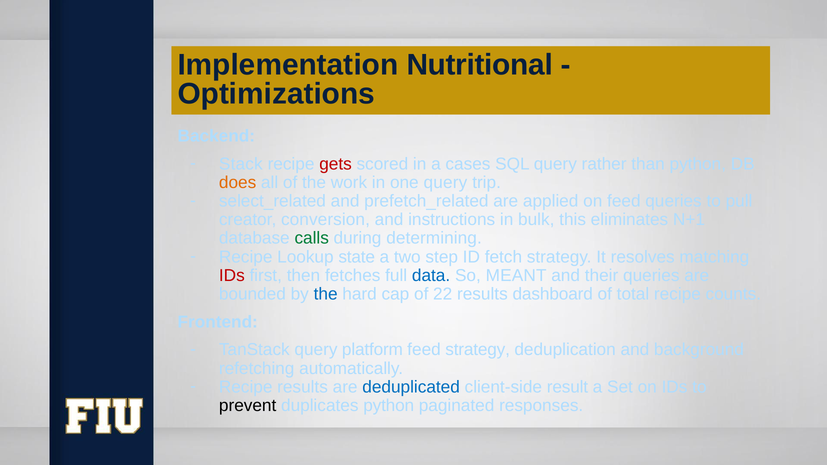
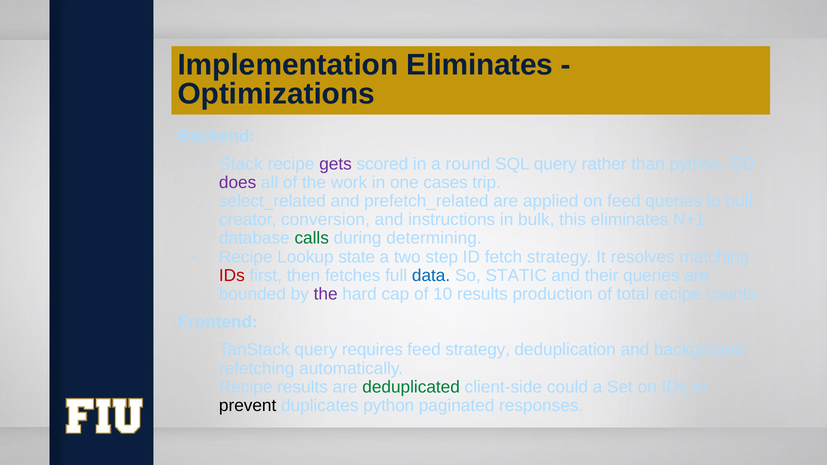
Implementation Nutritional: Nutritional -> Eliminates
gets colour: red -> purple
cases: cases -> round
does colour: orange -> purple
one query: query -> cases
MEANT: MEANT -> STATIC
the at (326, 294) colour: blue -> purple
22: 22 -> 10
dashboard: dashboard -> production
platform: platform -> requires
deduplicated colour: blue -> green
result: result -> could
